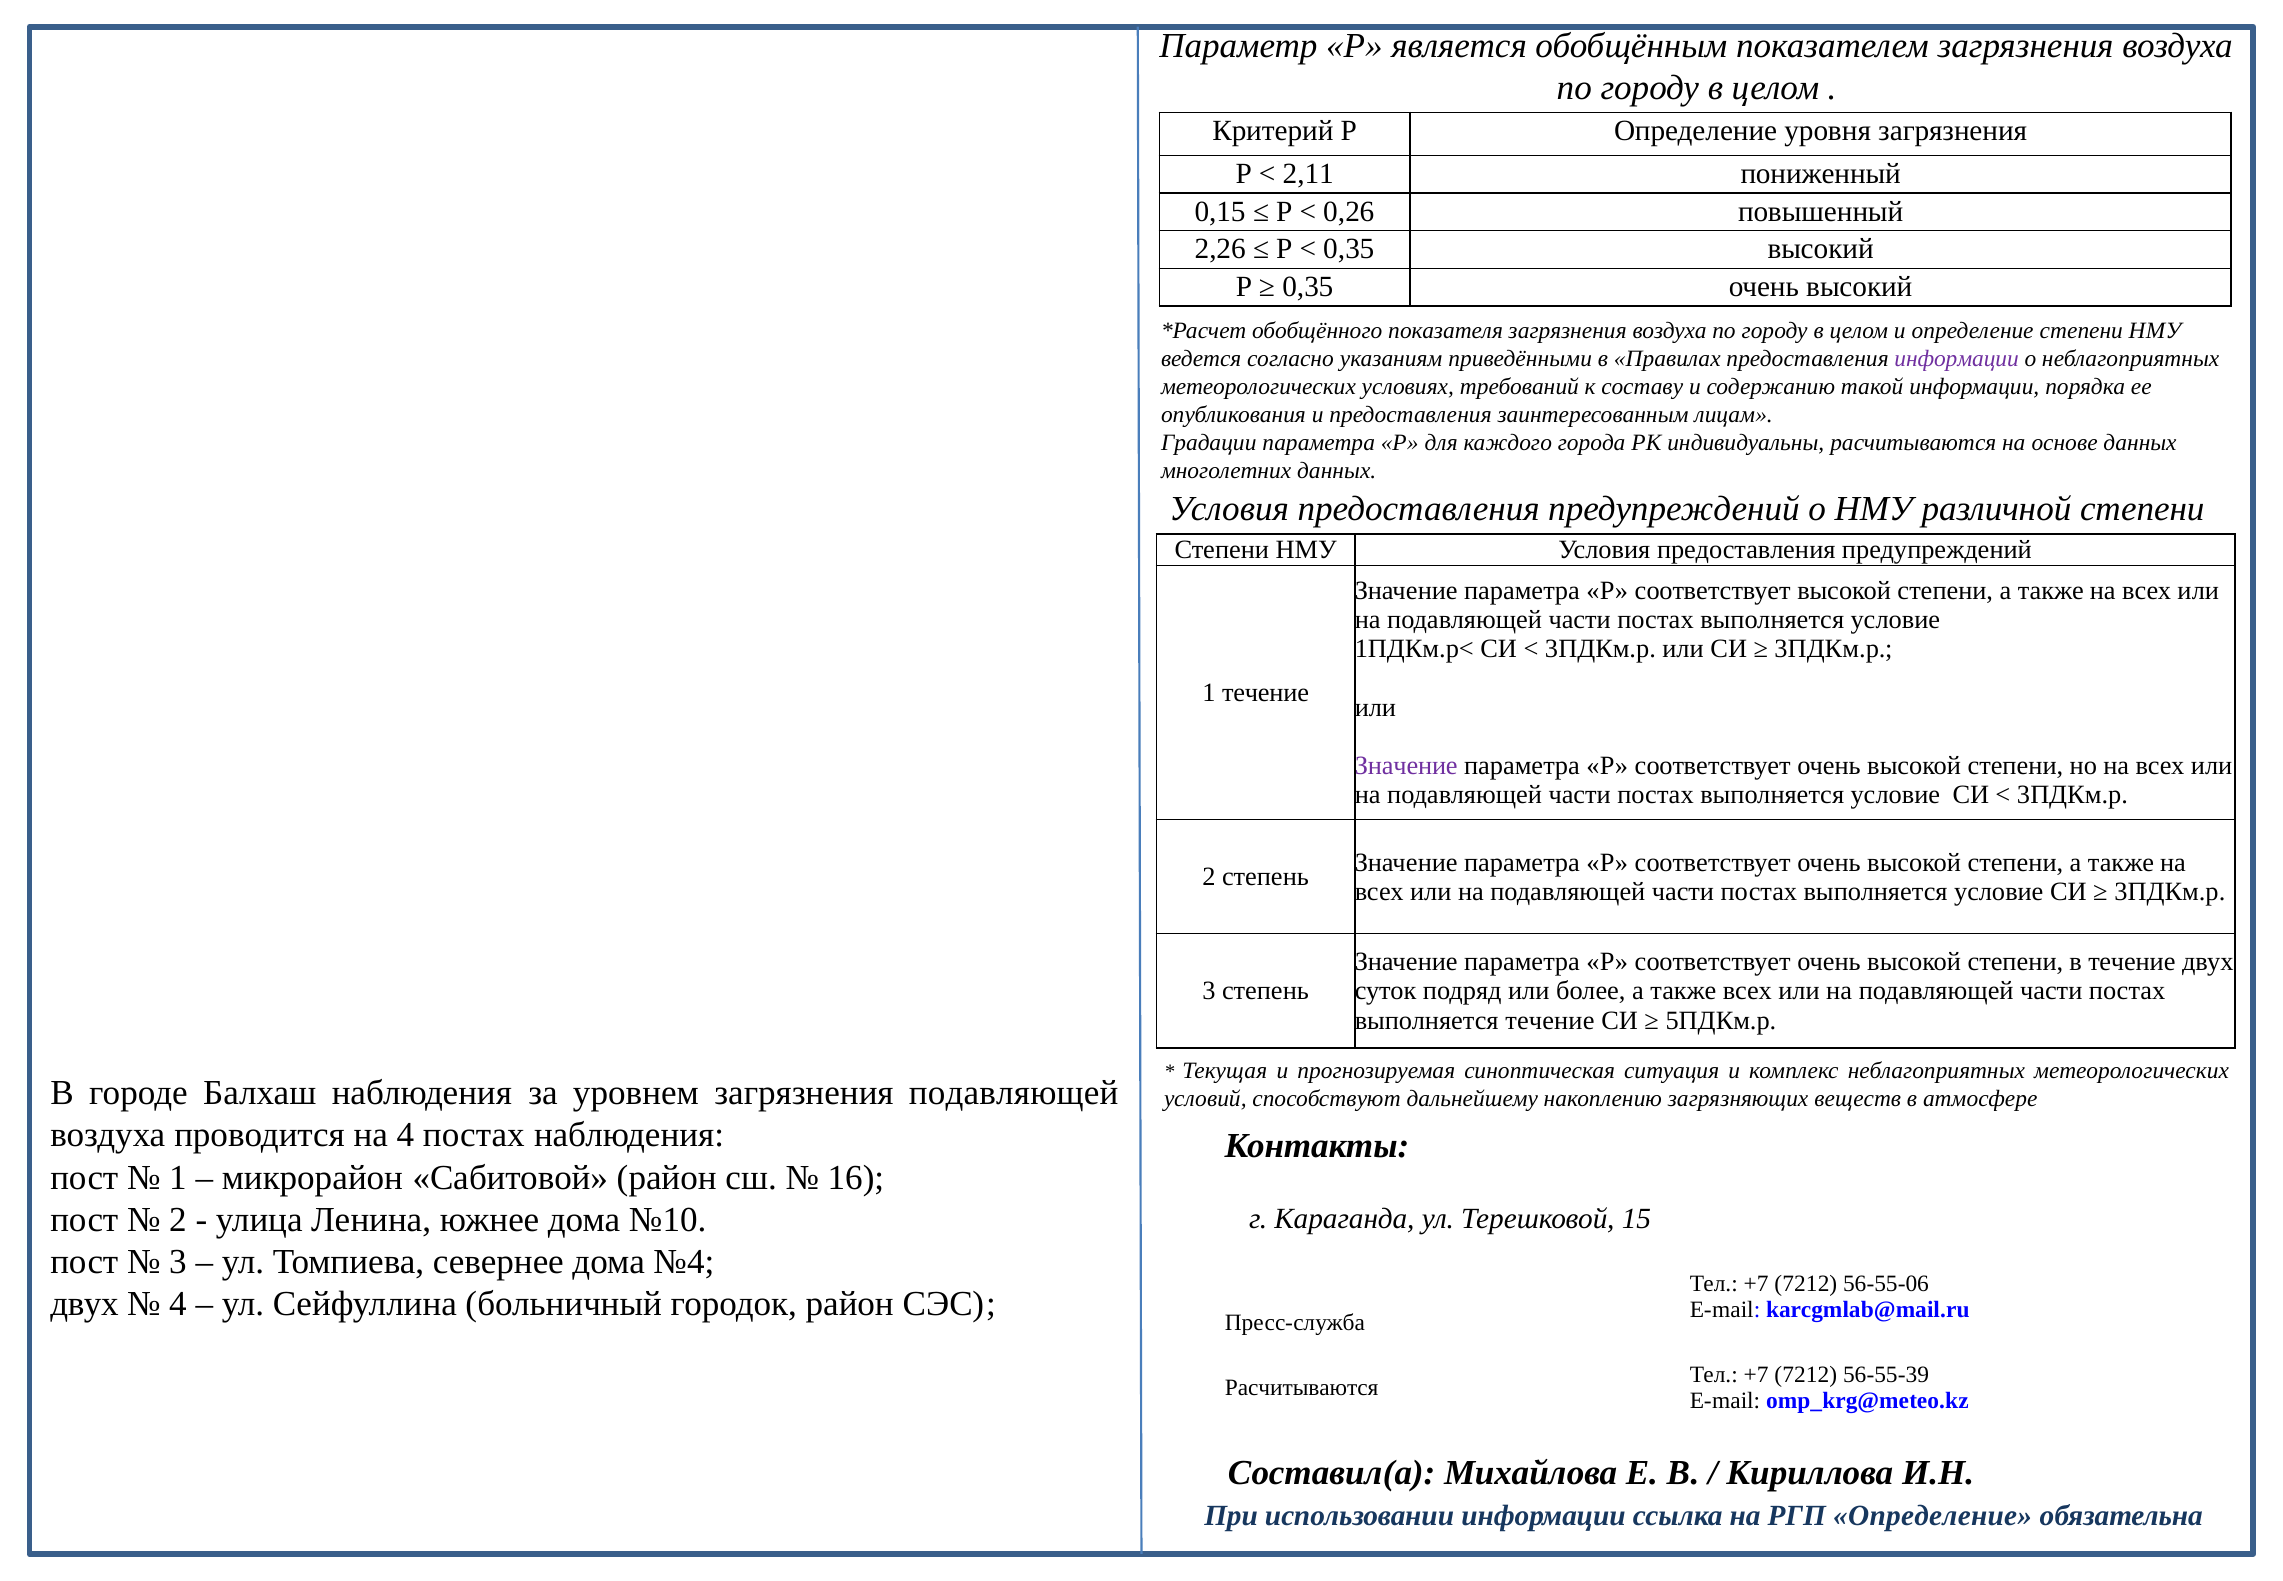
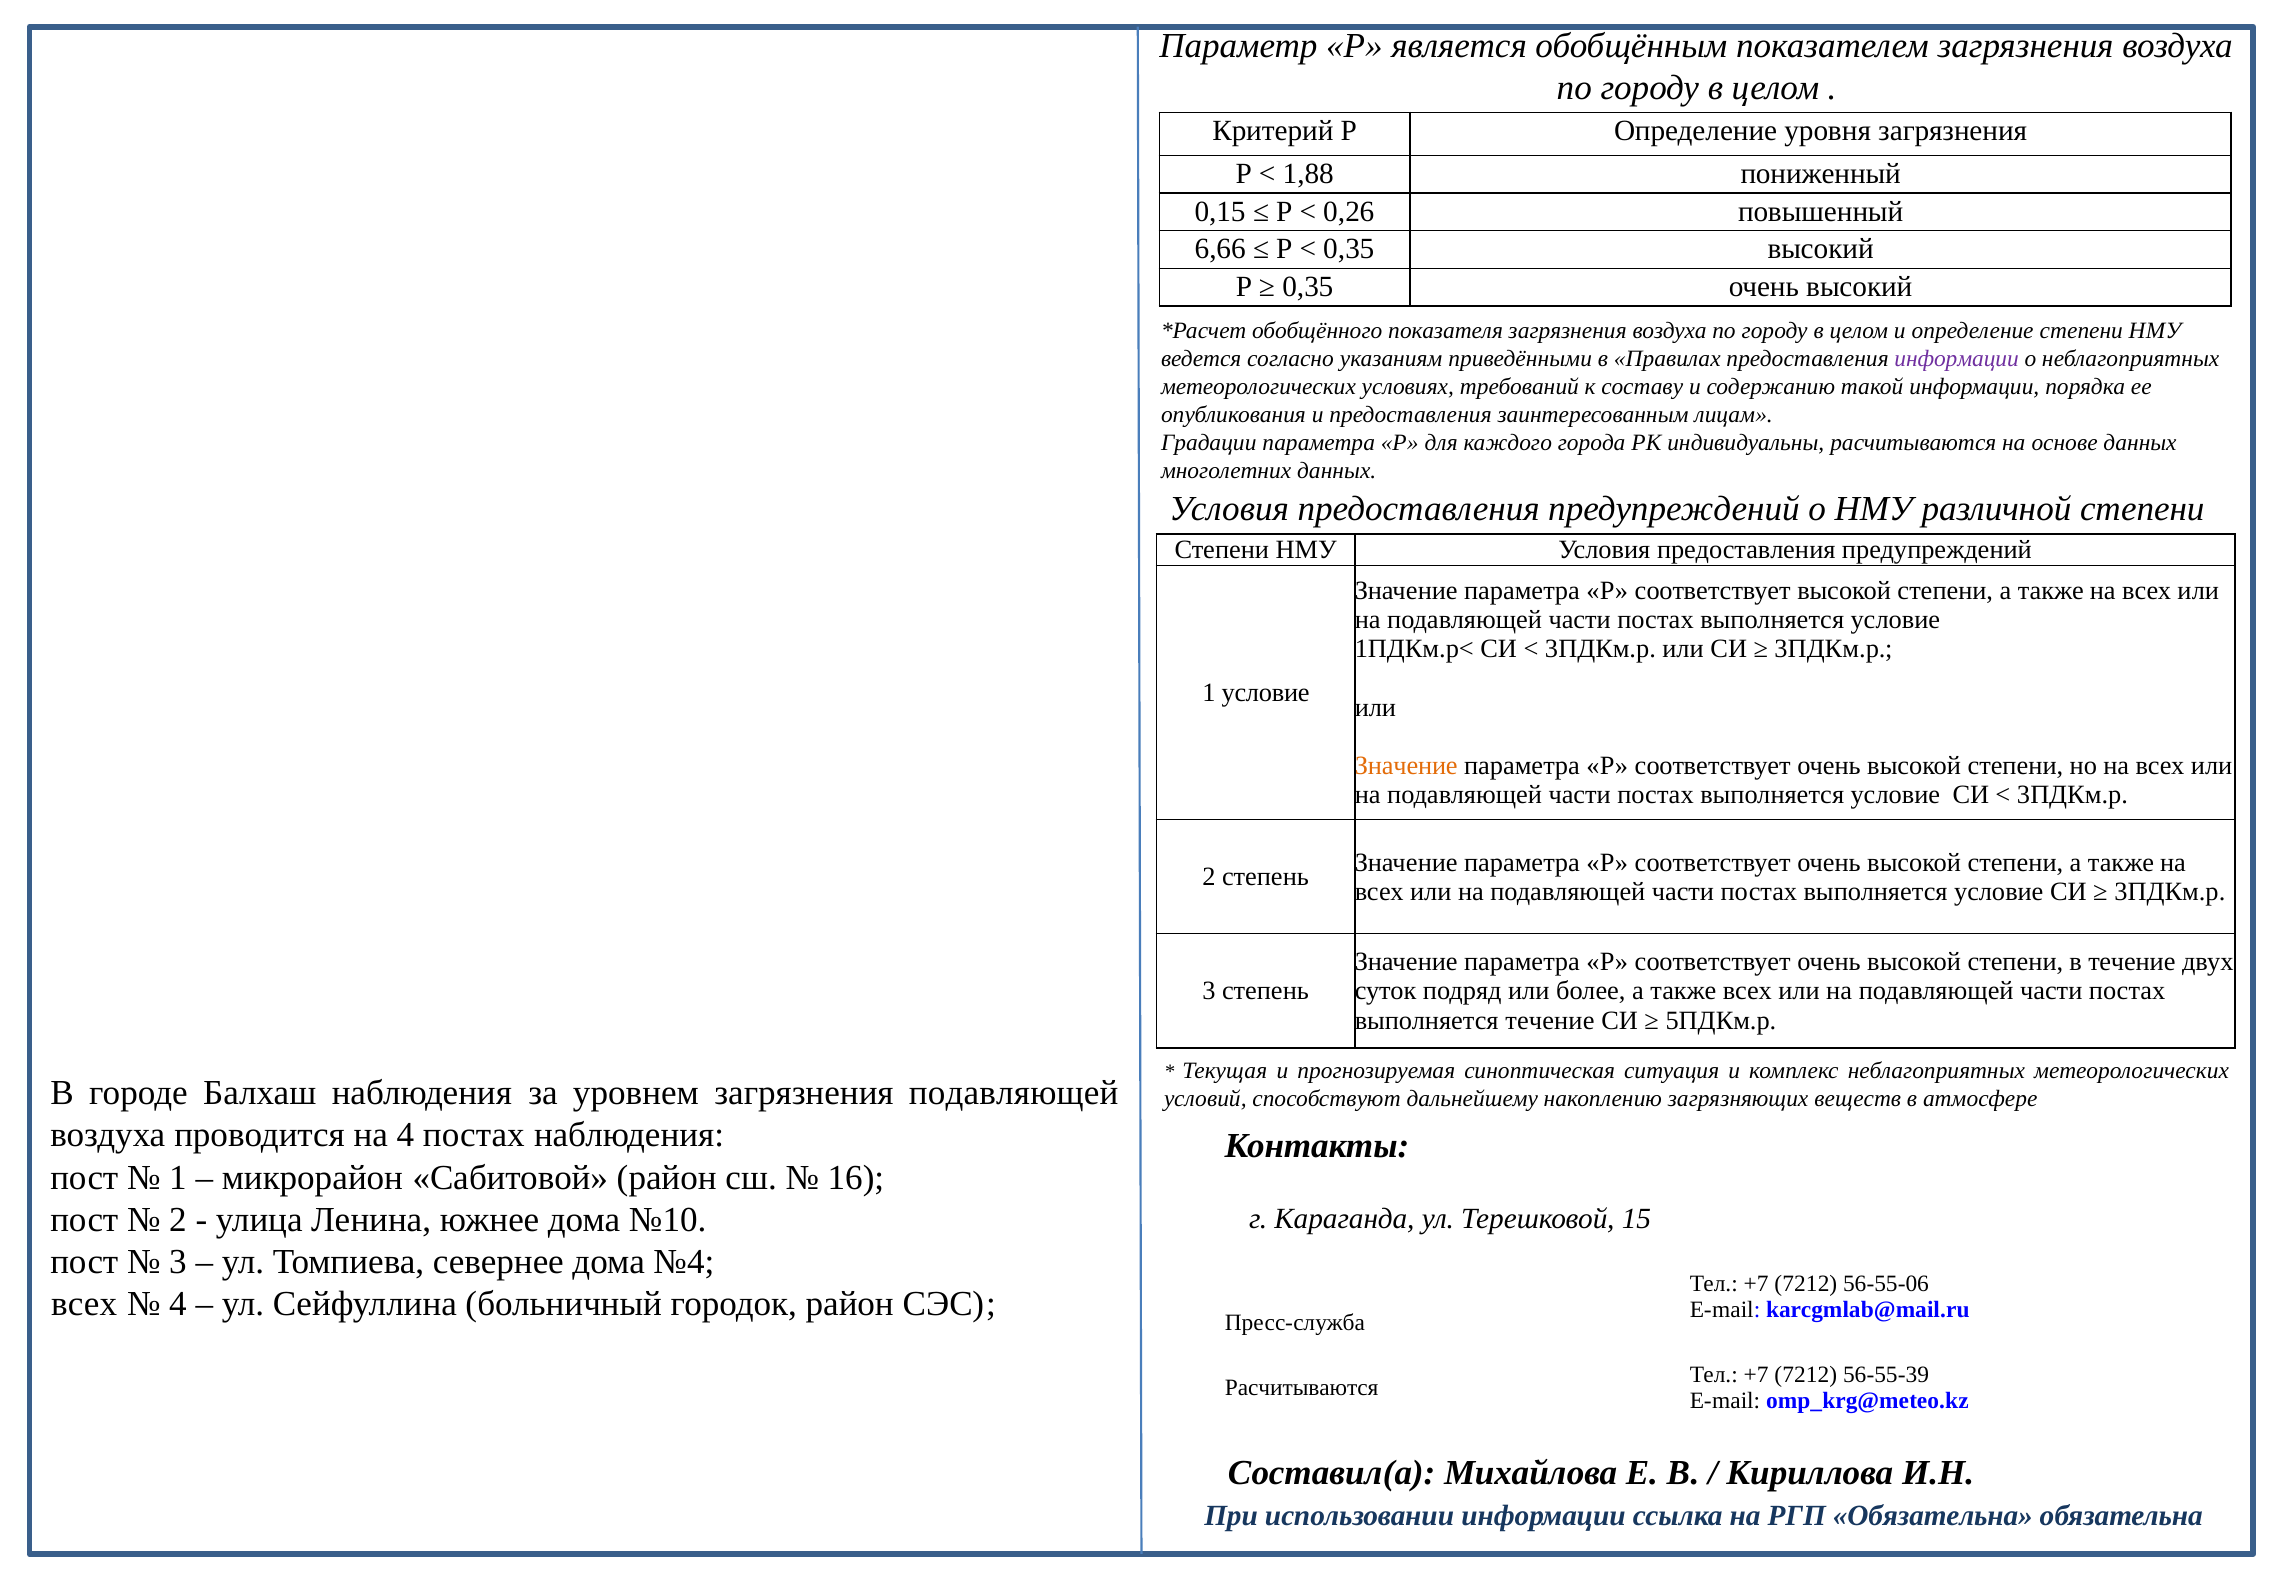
2,11: 2,11 -> 1,88
2,26: 2,26 -> 6,66
1 течение: течение -> условие
Значение at (1406, 766) colour: purple -> orange
двух at (84, 1304): двух -> всех
РГП Определение: Определение -> Обязательна
